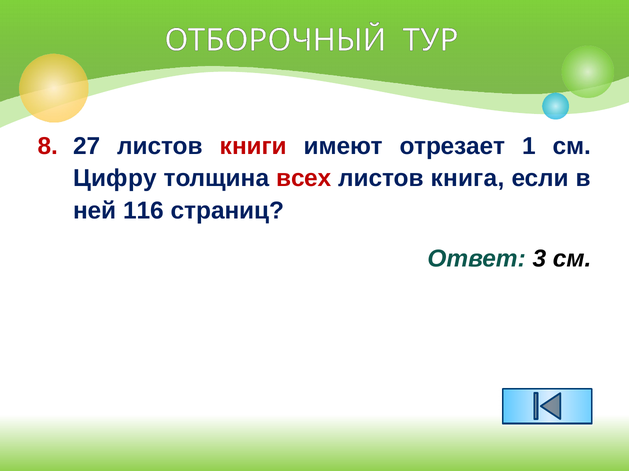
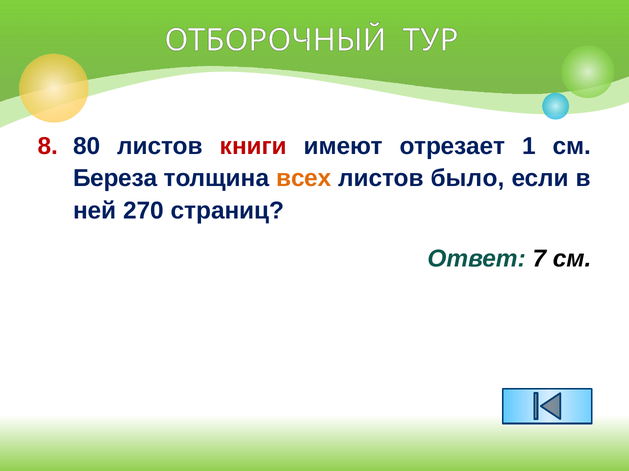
27: 27 -> 80
Цифру: Цифру -> Береза
всех colour: red -> orange
книга: книга -> было
116: 116 -> 270
3: 3 -> 7
